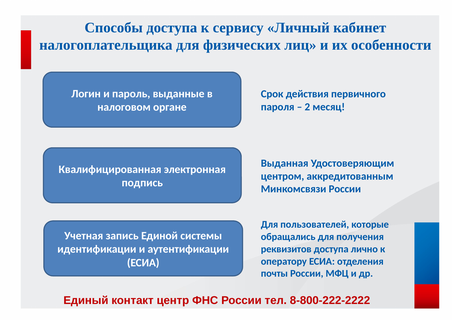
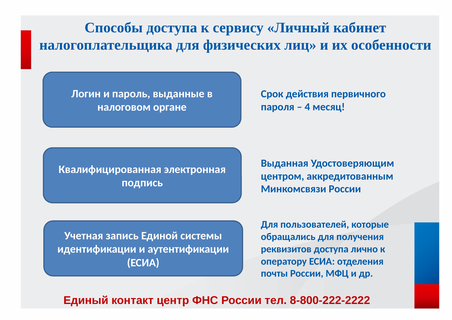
2: 2 -> 4
